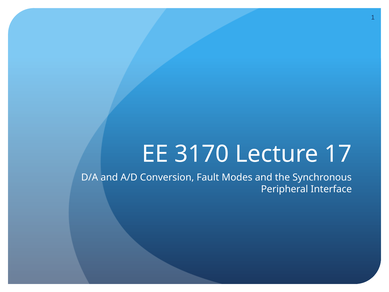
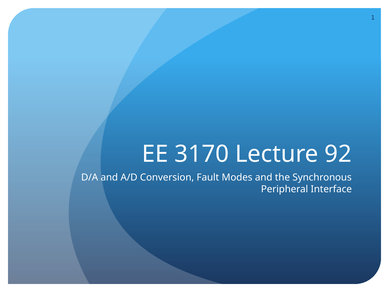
17: 17 -> 92
